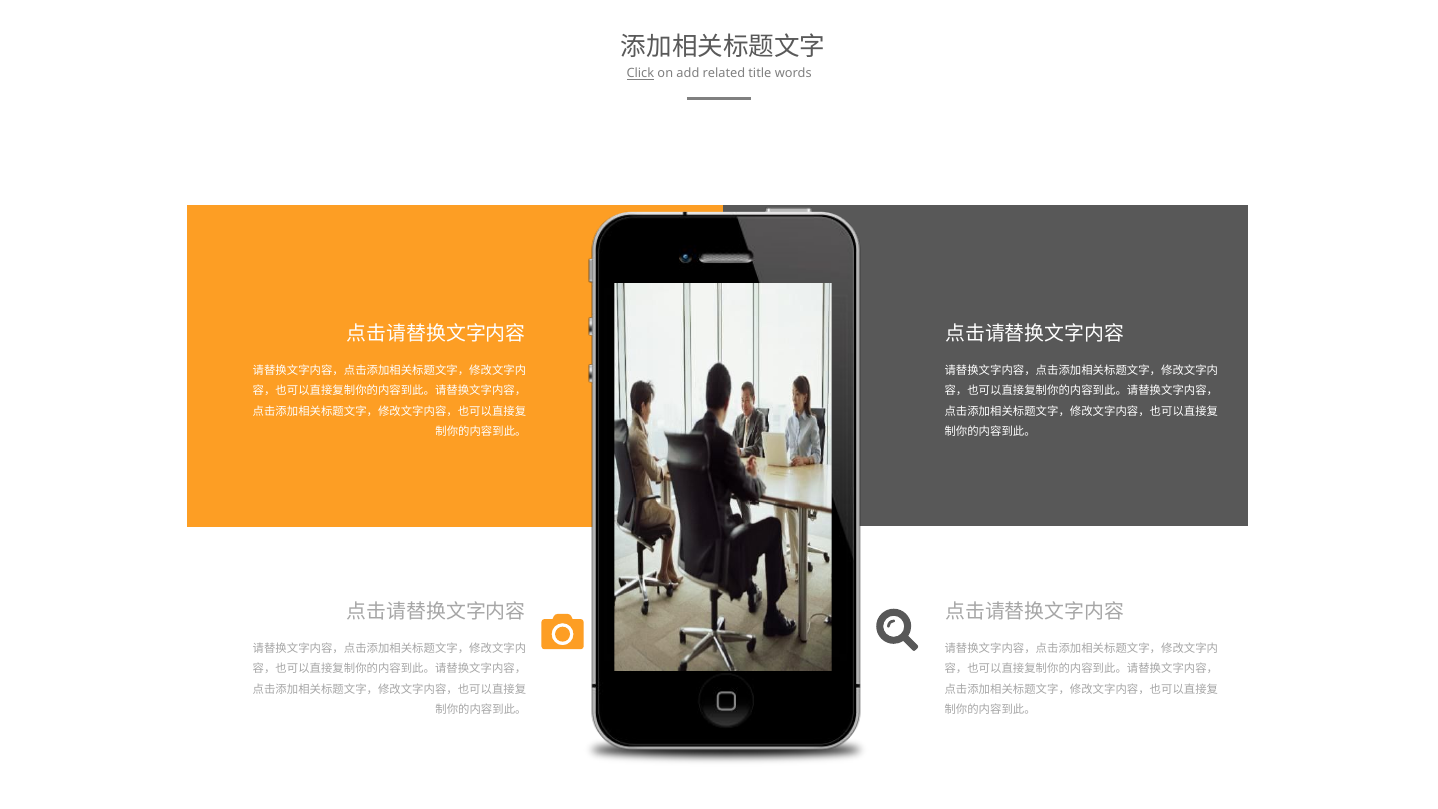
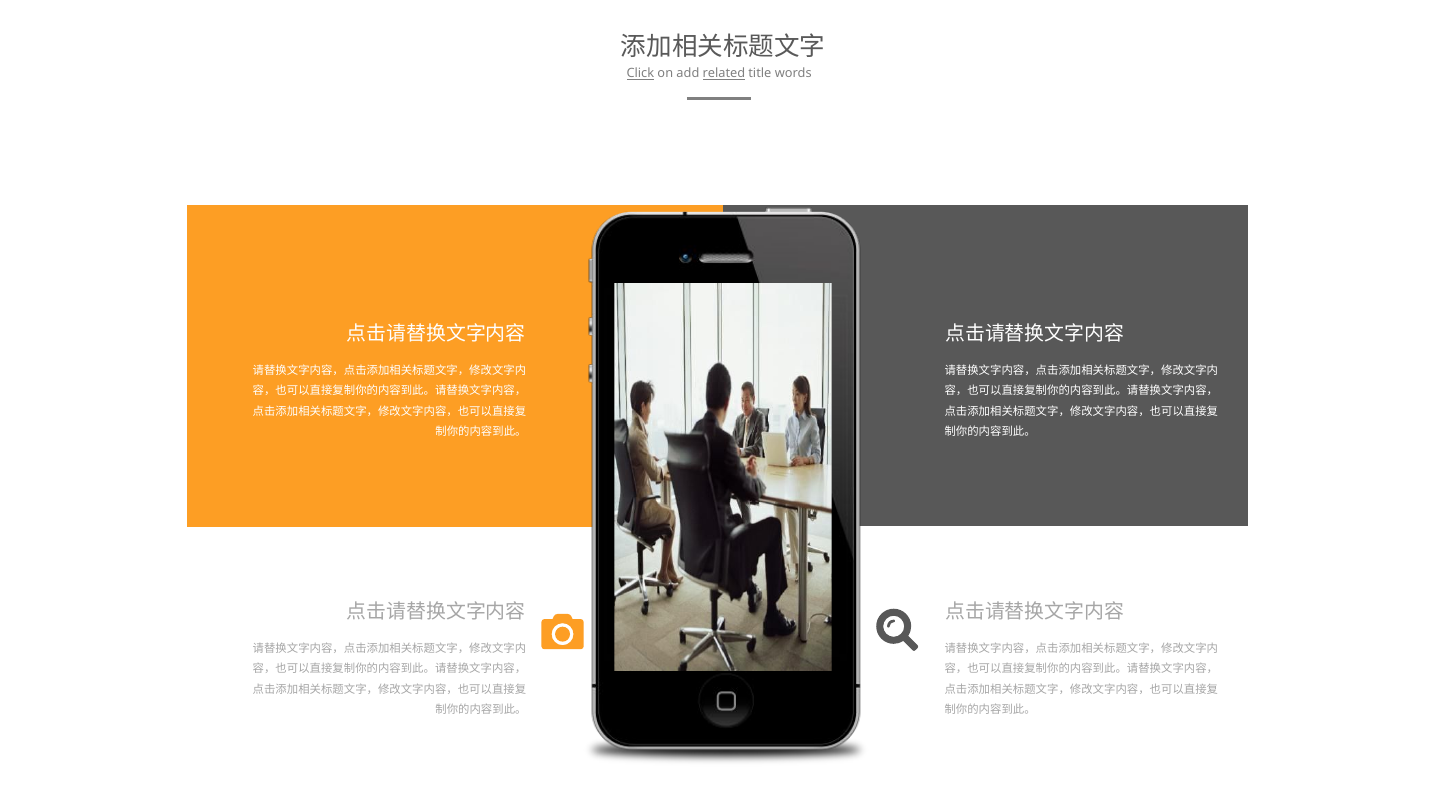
related underline: none -> present
